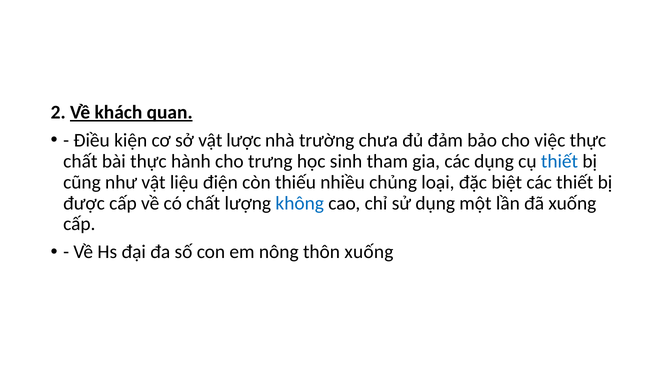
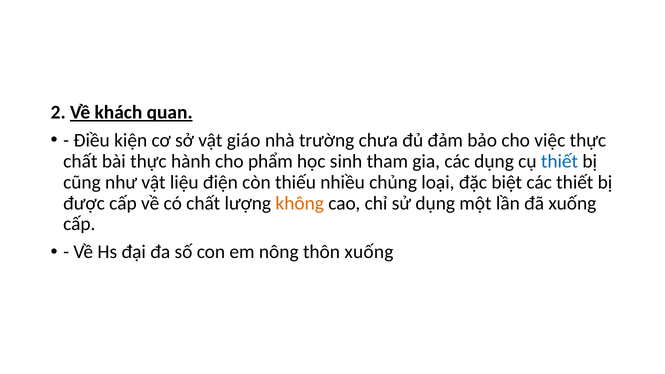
lược: lược -> giáo
trưng: trưng -> phẩm
không colour: blue -> orange
